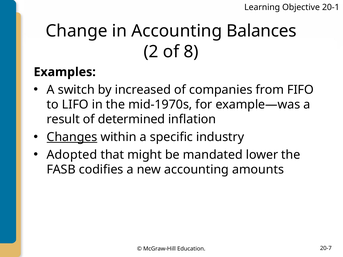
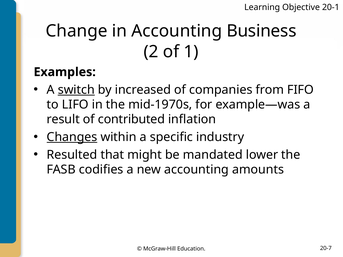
Balances: Balances -> Business
8: 8 -> 1
switch underline: none -> present
determined: determined -> contributed
Adopted: Adopted -> Resulted
